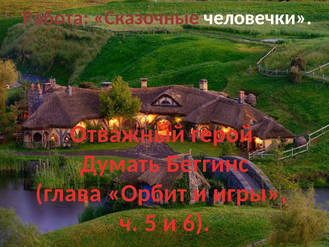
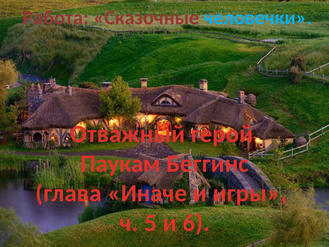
человечки colour: white -> light blue
Думать: Думать -> Паукам
Орбит: Орбит -> Иначе
